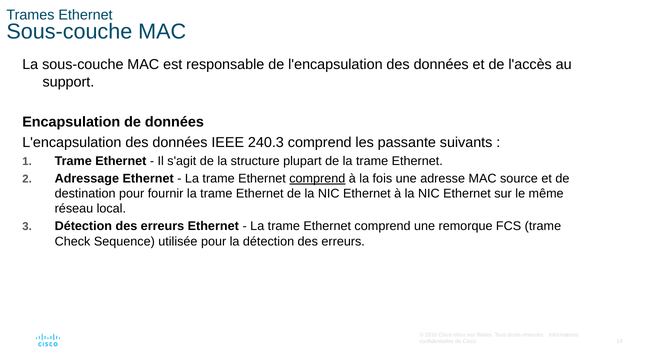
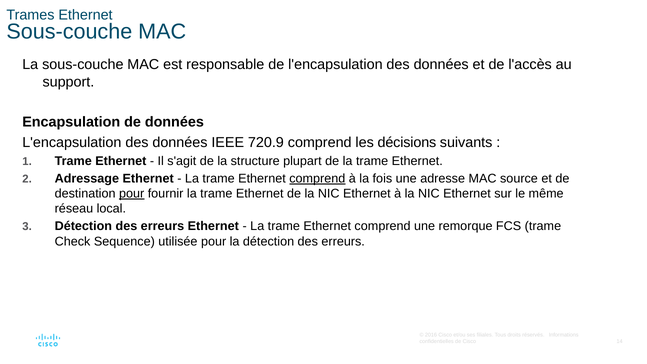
240.3: 240.3 -> 720.9
passante: passante -> décisions
pour at (132, 194) underline: none -> present
